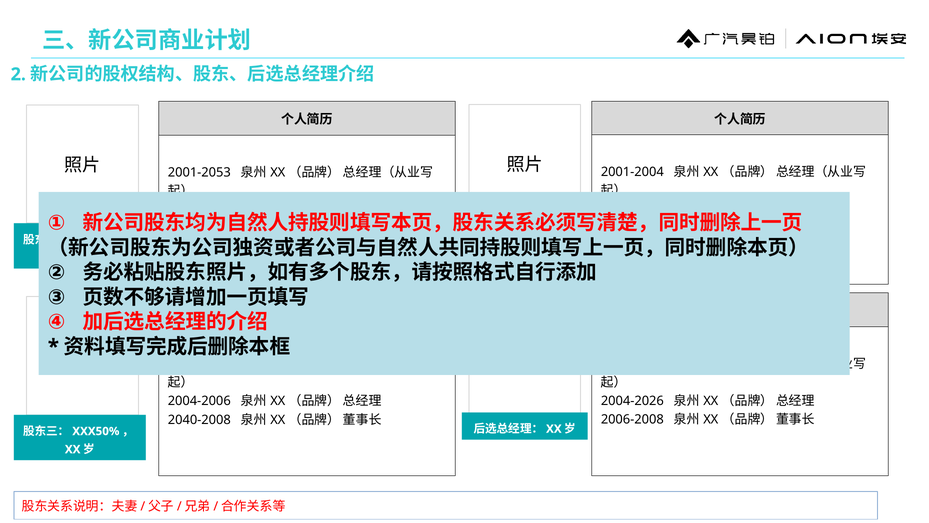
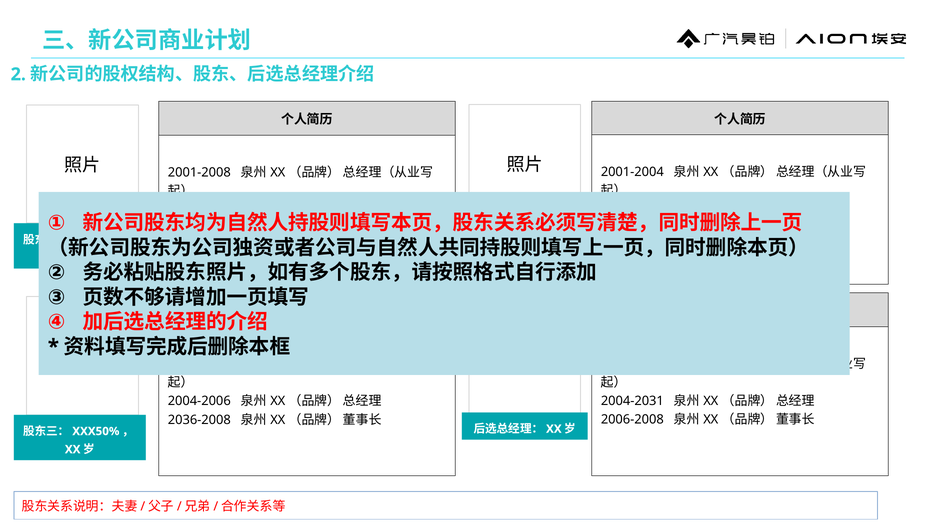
2001-2053: 2001-2053 -> 2001-2008
2004-2026: 2004-2026 -> 2004-2031
2040-2008: 2040-2008 -> 2036-2008
